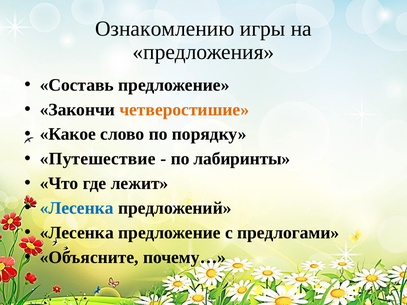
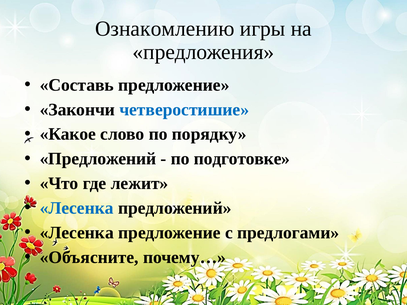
четверостишие colour: orange -> blue
Путешествие at (98, 159): Путешествие -> Предложений
лабиринты: лабиринты -> подготовке
